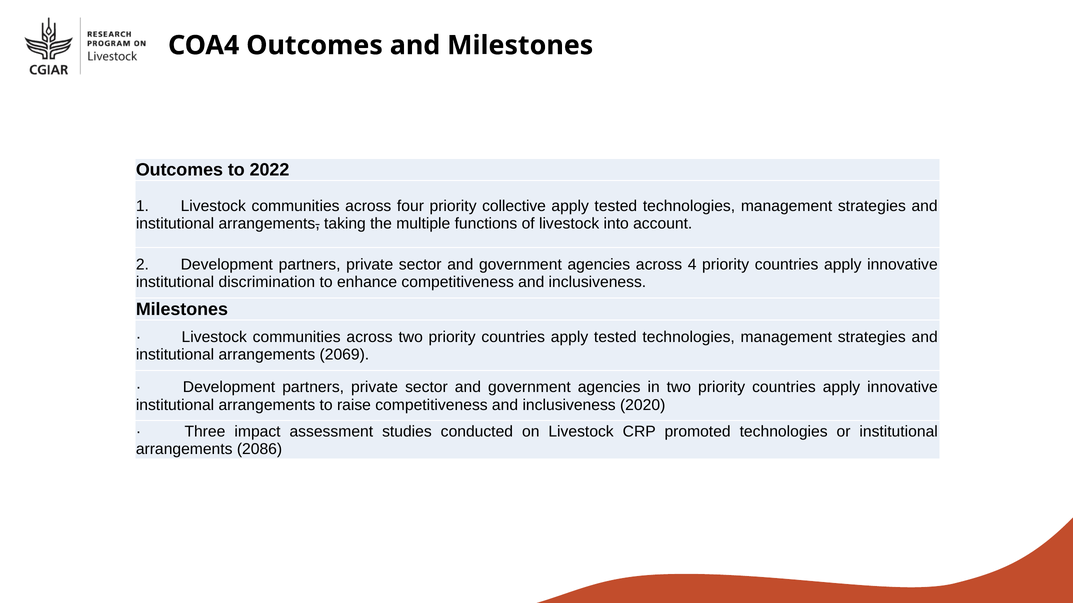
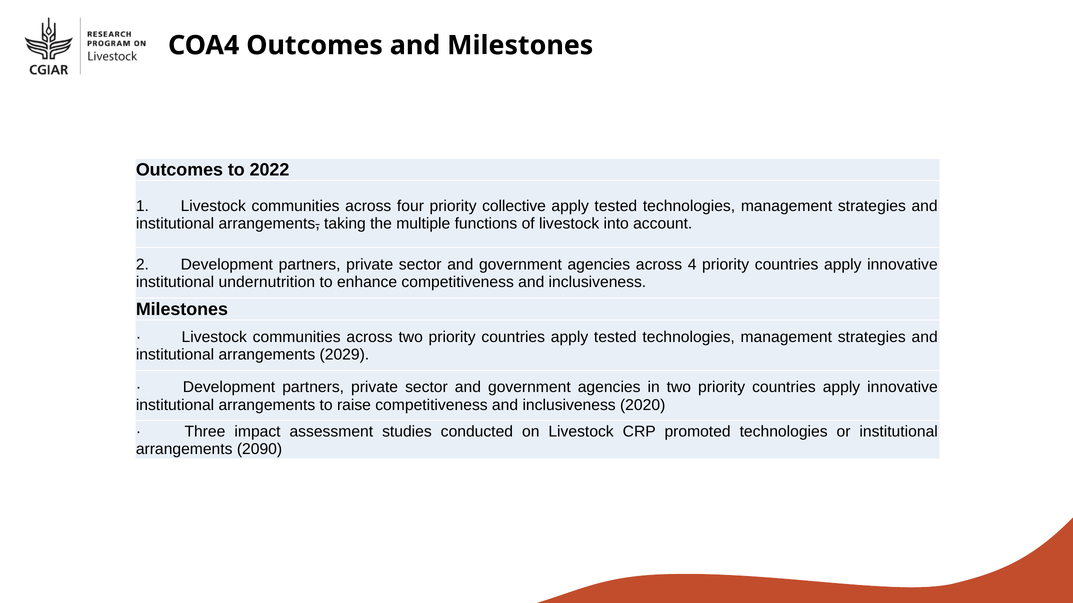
discrimination: discrimination -> undernutrition
2069: 2069 -> 2029
2086: 2086 -> 2090
